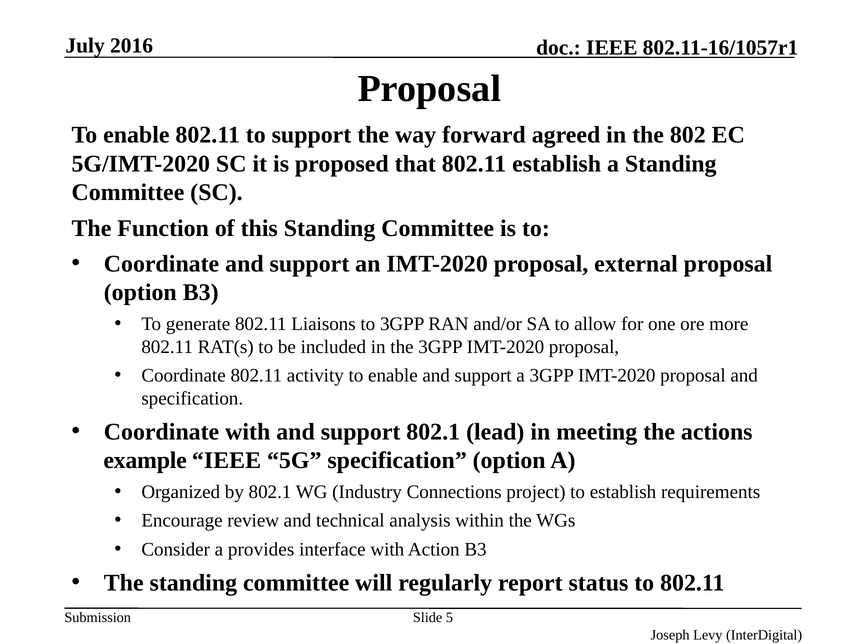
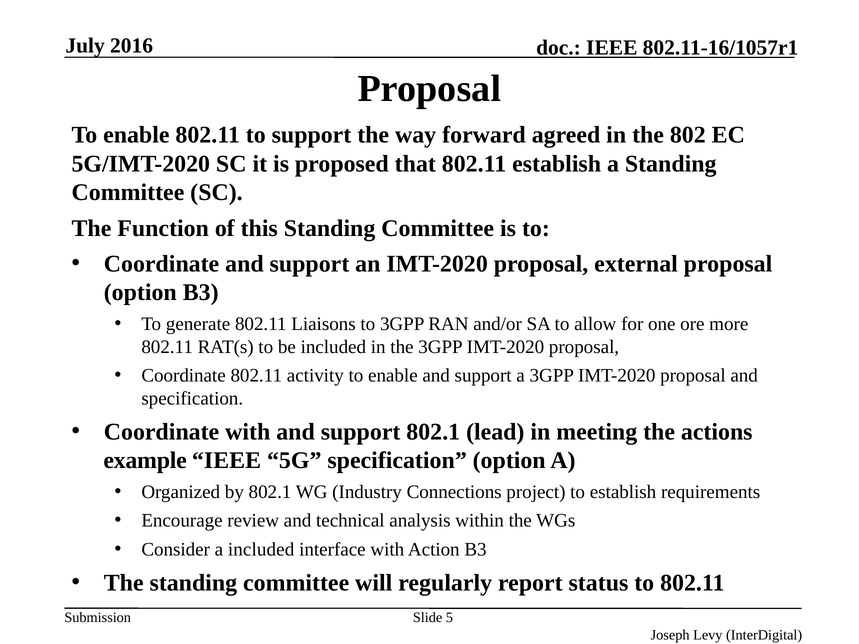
a provides: provides -> included
